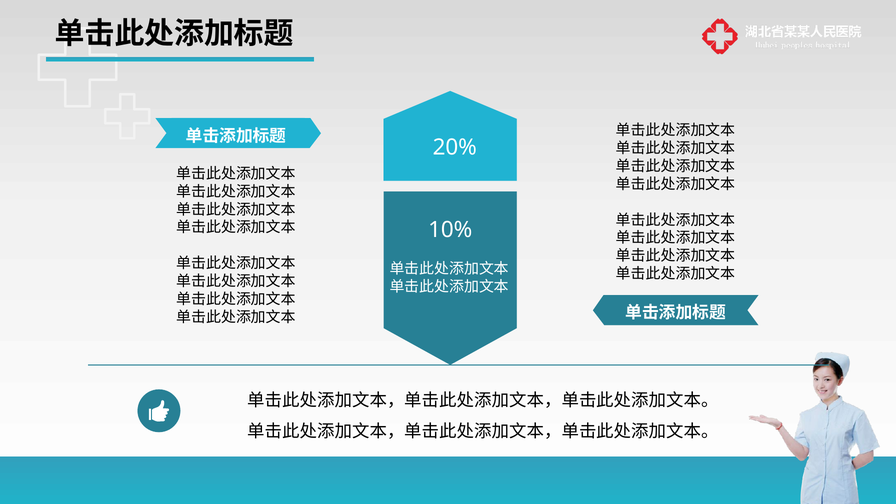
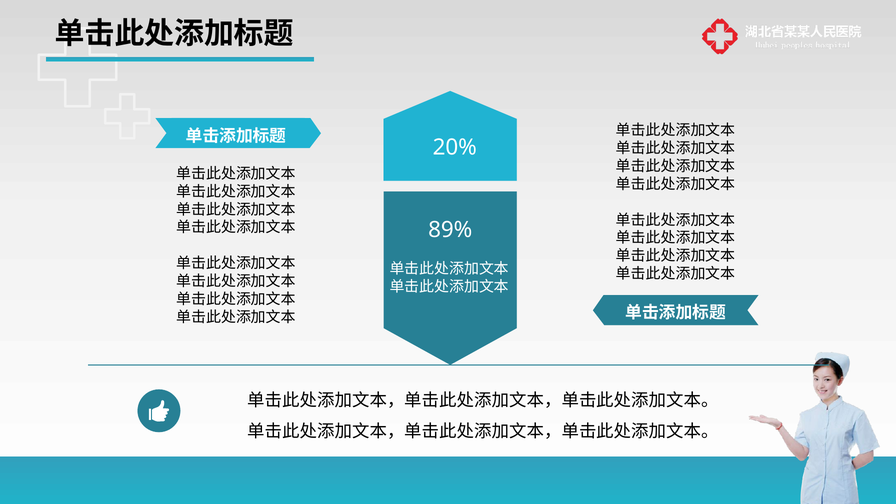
10%: 10% -> 89%
